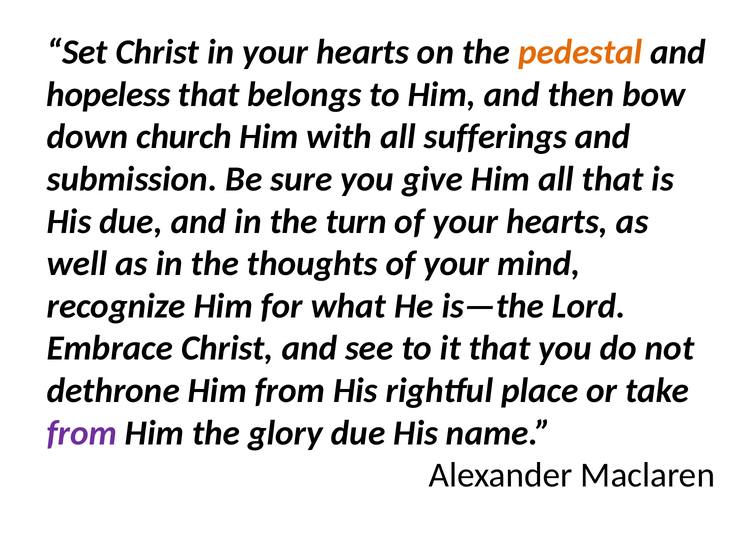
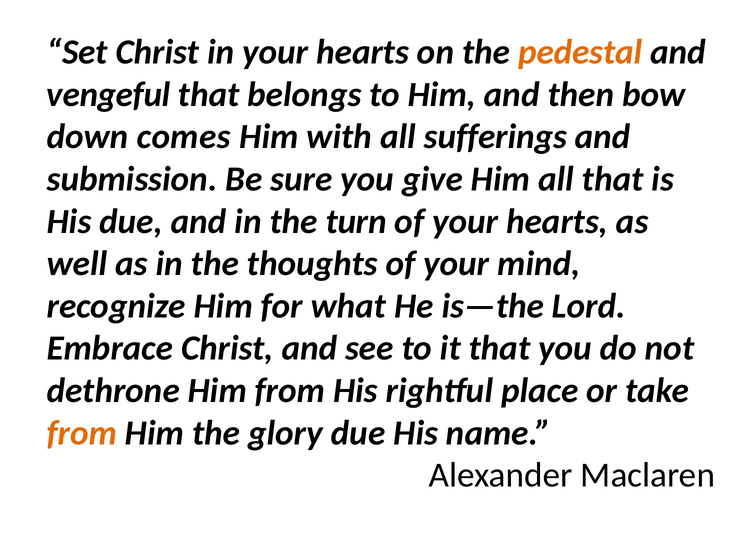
hopeless: hopeless -> vengeful
church: church -> comes
from at (82, 433) colour: purple -> orange
